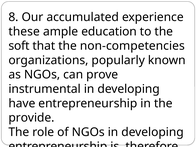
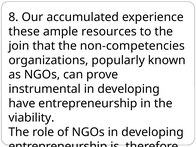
education: education -> resources
soft: soft -> join
provide: provide -> viability
